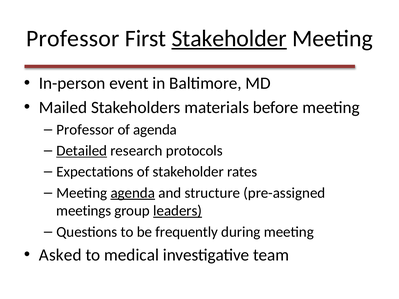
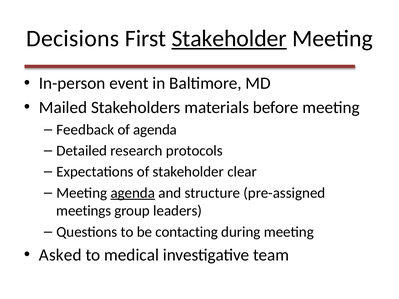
Professor at (73, 39): Professor -> Decisions
Professor at (85, 130): Professor -> Feedback
Detailed underline: present -> none
rates: rates -> clear
leaders underline: present -> none
frequently: frequently -> contacting
